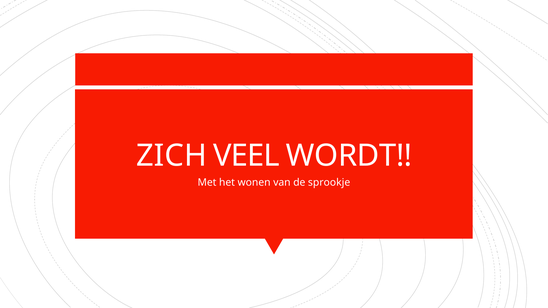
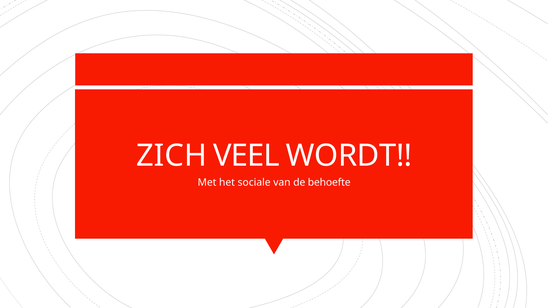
wonen: wonen -> sociale
sprookje: sprookje -> behoefte
